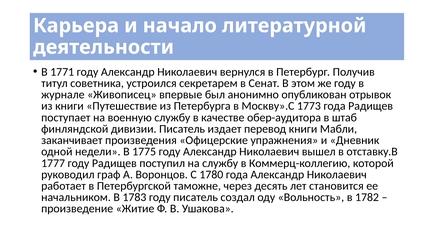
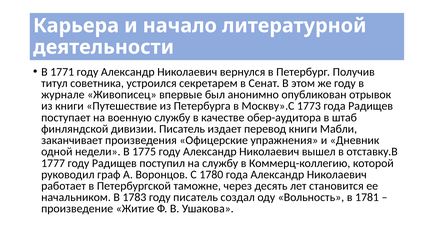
1782: 1782 -> 1781
